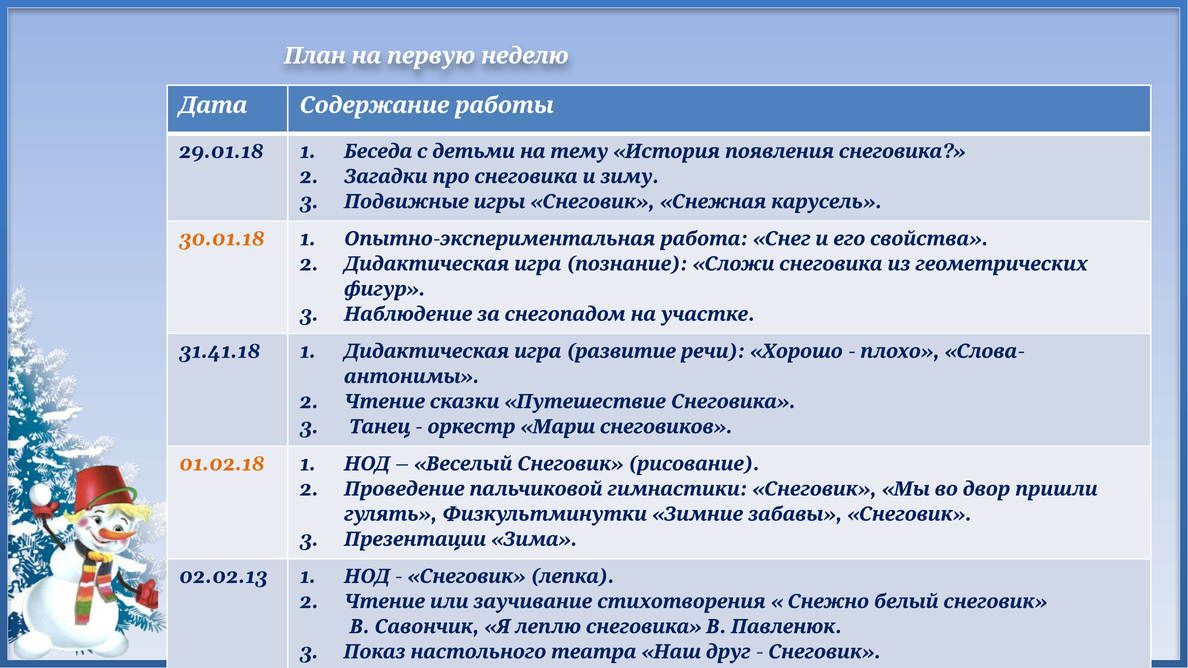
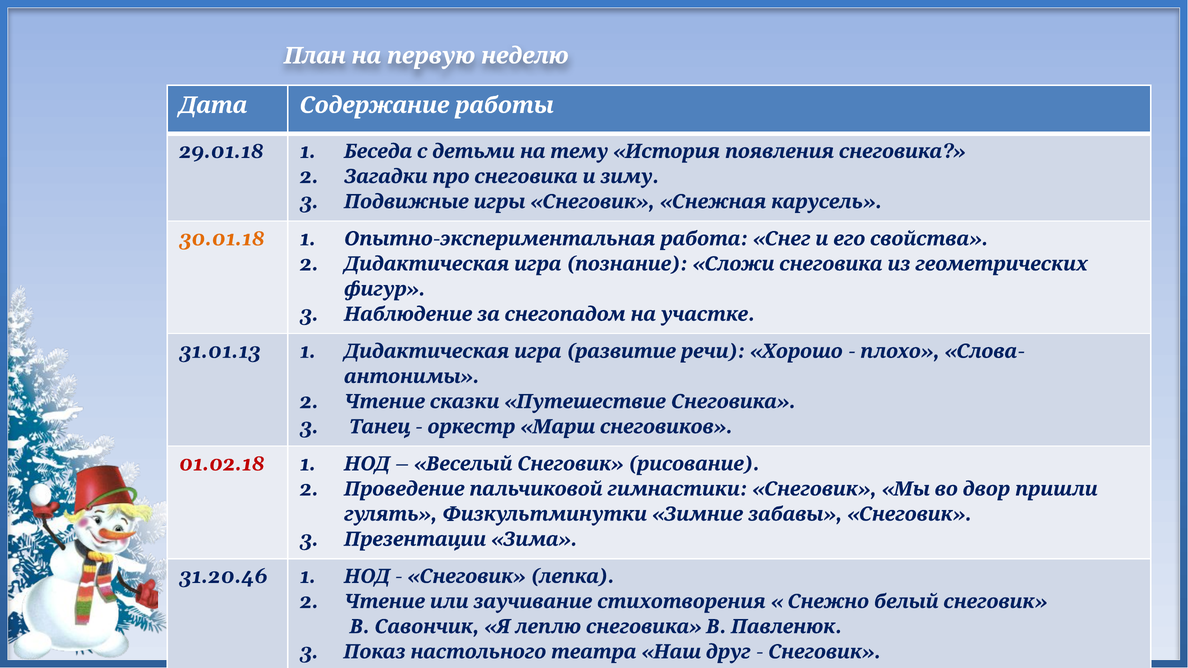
31.41.18: 31.41.18 -> 31.01.13
01.02.18 colour: orange -> red
02.02.13: 02.02.13 -> 31.20.46
